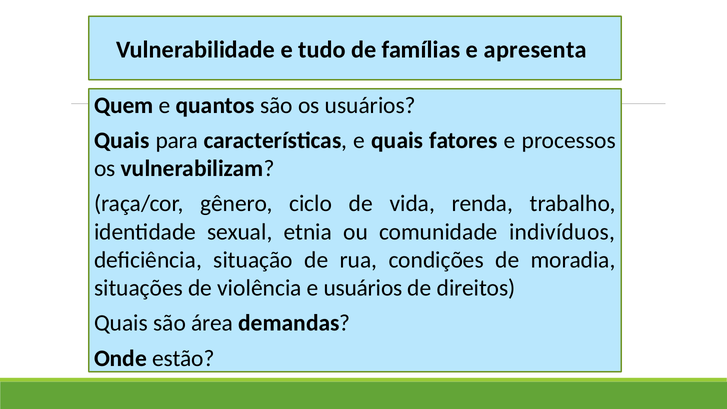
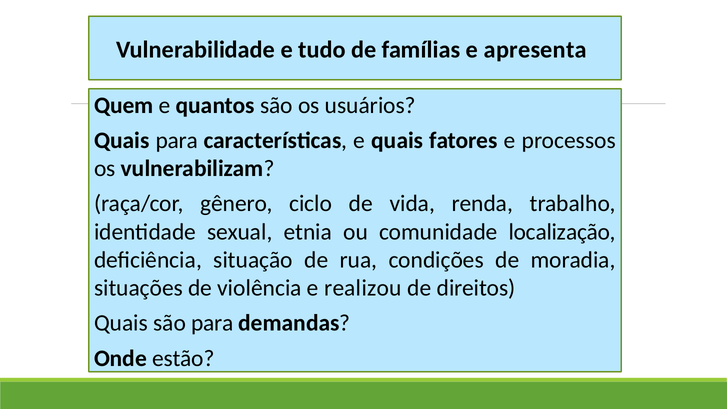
indivíduos: indivíduos -> localização
e usuários: usuários -> realizou
são área: área -> para
